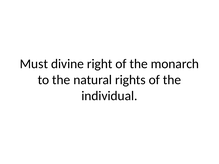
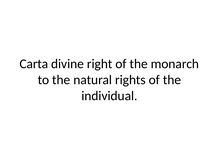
Must: Must -> Carta
